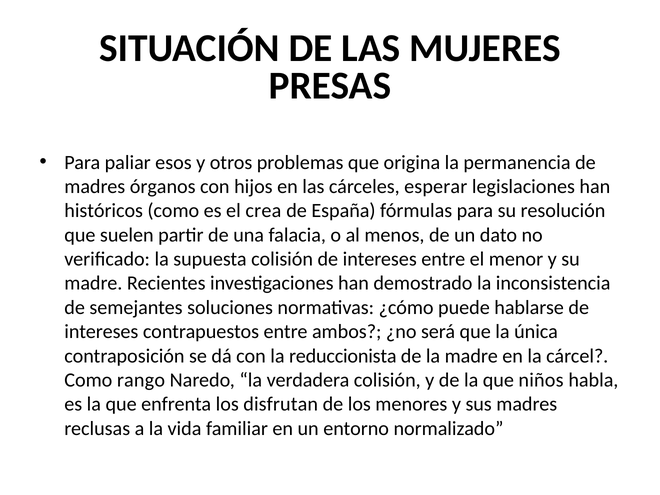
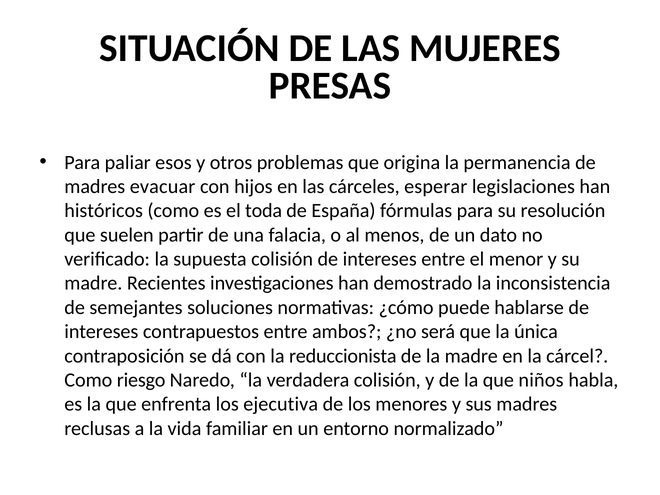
órganos: órganos -> evacuar
crea: crea -> toda
rango: rango -> riesgo
disfrutan: disfrutan -> ejecutiva
